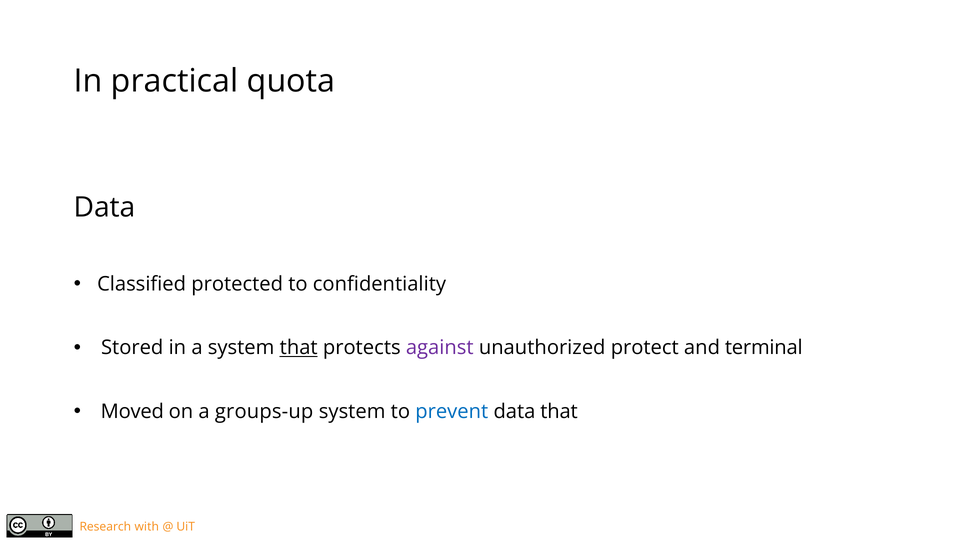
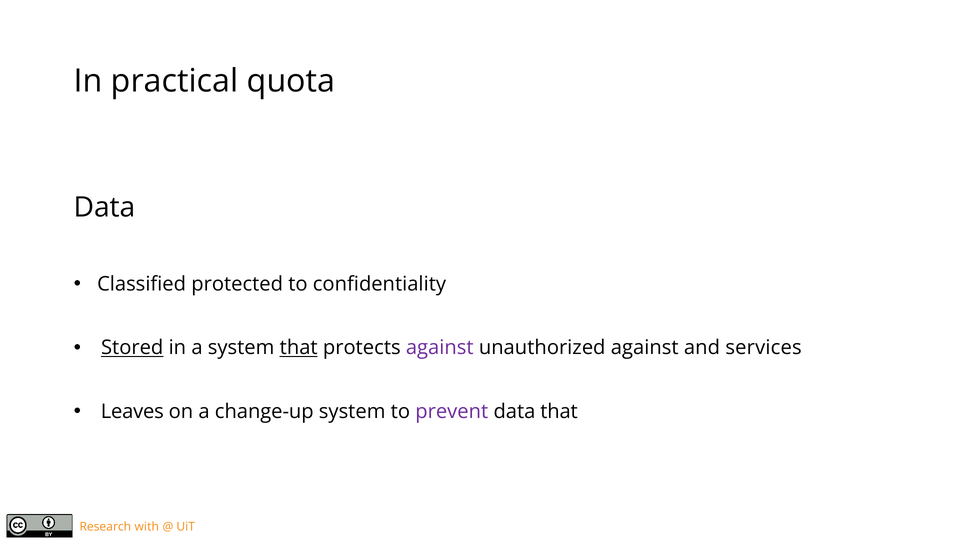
Stored underline: none -> present
unauthorized protect: protect -> against
terminal: terminal -> services
Moved: Moved -> Leaves
groups-up: groups-up -> change-up
prevent colour: blue -> purple
